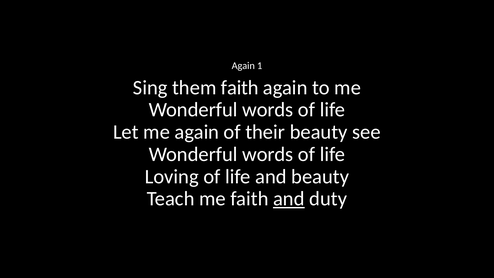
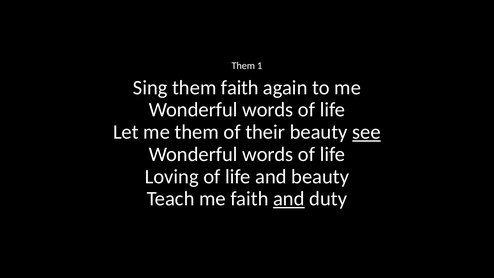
Again at (243, 66): Again -> Them
me again: again -> them
see underline: none -> present
